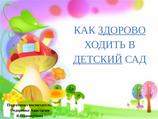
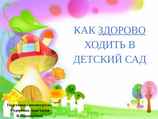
ДЕТСКИЙ underline: present -> none
